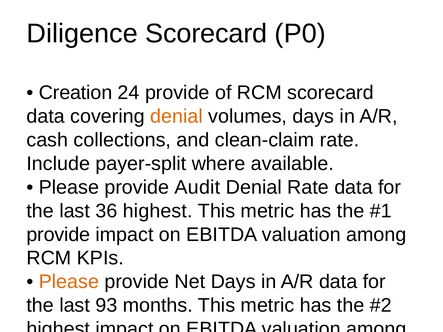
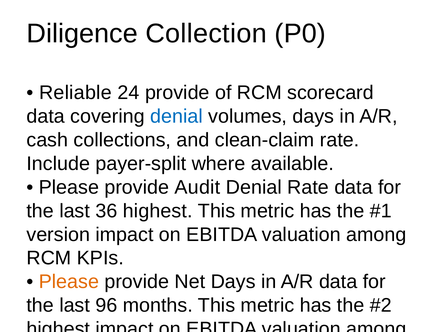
Diligence Scorecard: Scorecard -> Collection
Creation: Creation -> Reliable
denial at (177, 117) colour: orange -> blue
provide at (58, 235): provide -> version
93: 93 -> 96
